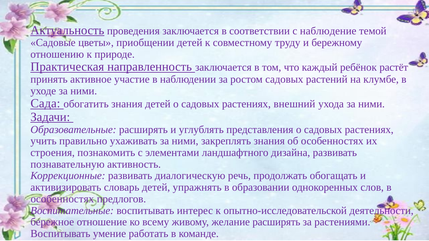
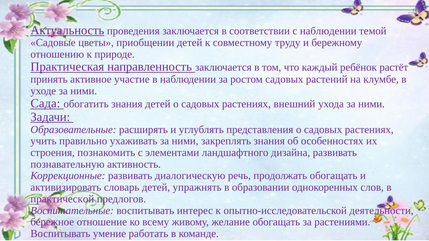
с наблюдение: наблюдение -> наблюдении
особенностях at (62, 199): особенностях -> практической
желание расширять: расширять -> обогащать
